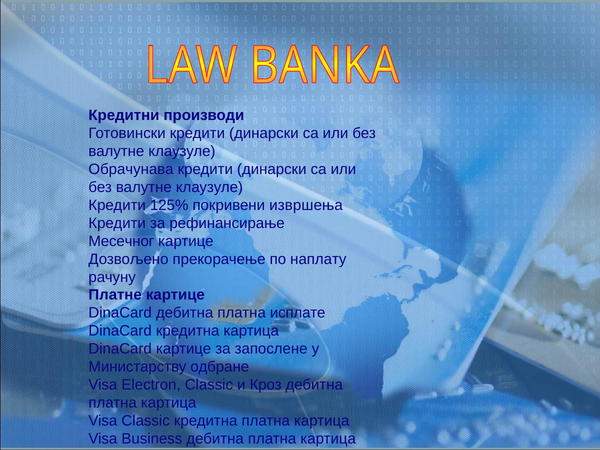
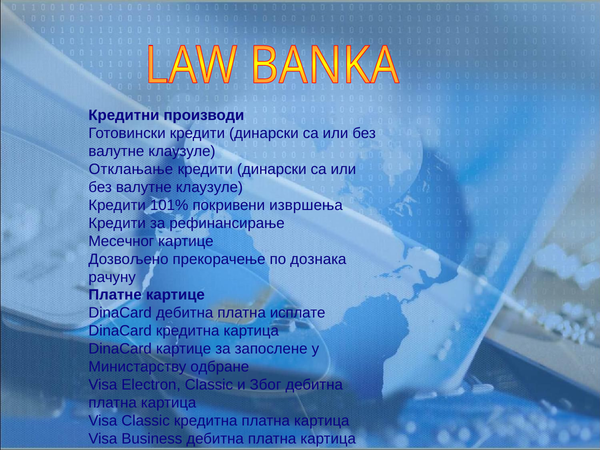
Обрачунава: Обрачунава -> Отклањање
125%: 125% -> 101%
наплату: наплату -> дознака
Кроз: Кроз -> Због
